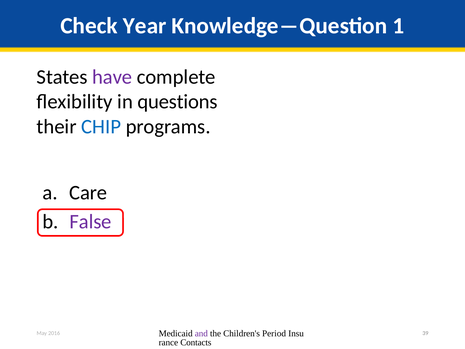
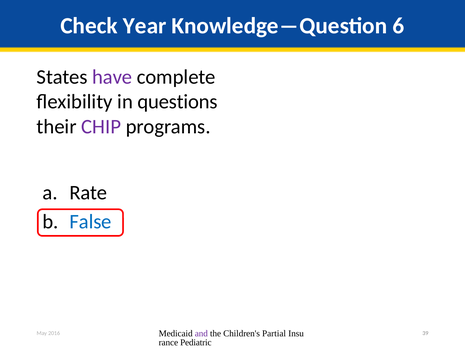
1: 1 -> 6
CHIP colour: blue -> purple
Care: Care -> Rate
False colour: purple -> blue
Period: Period -> Partial
Contacts: Contacts -> Pediatric
